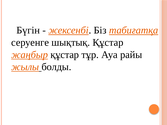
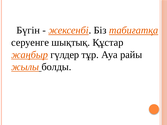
жаңбыр құстар: құстар -> гүлдер
